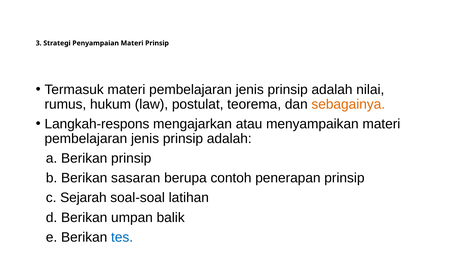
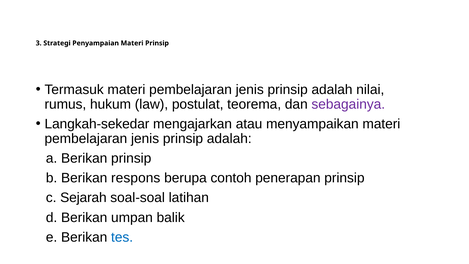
sebagainya colour: orange -> purple
Langkah-respons: Langkah-respons -> Langkah-sekedar
sasaran: sasaran -> respons
